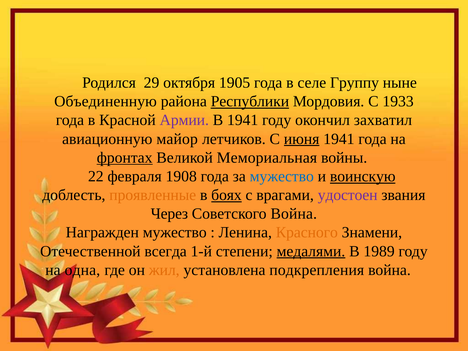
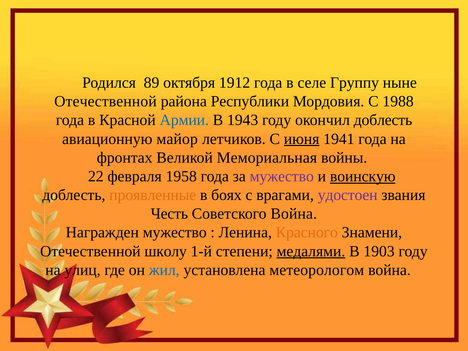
29: 29 -> 89
1905: 1905 -> 1912
Объединенную at (106, 101): Объединенную -> Отечественной
Республики underline: present -> none
1933: 1933 -> 1988
Армии colour: purple -> blue
В 1941: 1941 -> 1943
окончил захватил: захватил -> доблесть
фронтах underline: present -> none
1908: 1908 -> 1958
мужество at (282, 176) colour: blue -> purple
боях underline: present -> none
Через: Через -> Честь
всегда: всегда -> школу
1989: 1989 -> 1903
одна: одна -> улиц
жил colour: orange -> blue
подкрепления: подкрепления -> метеорологом
